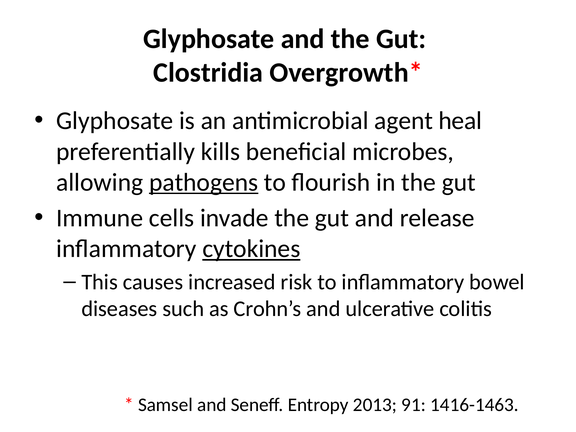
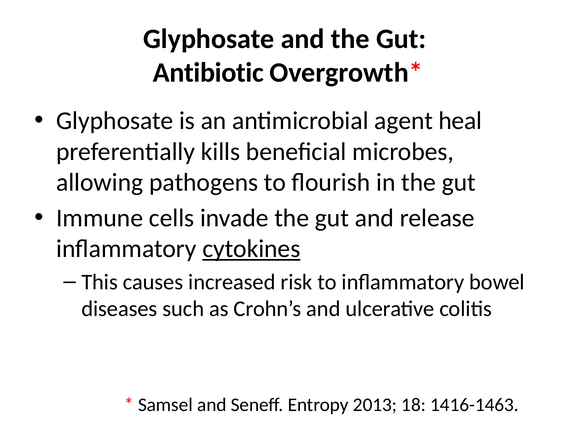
Clostridia: Clostridia -> Antibiotic
pathogens underline: present -> none
91: 91 -> 18
